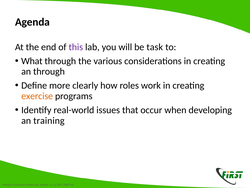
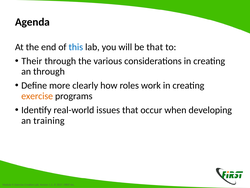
this colour: purple -> blue
be task: task -> that
What: What -> Their
